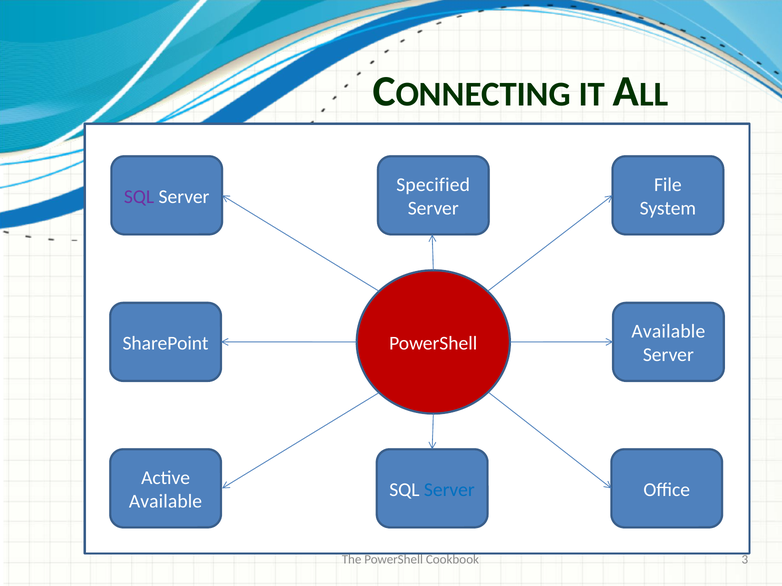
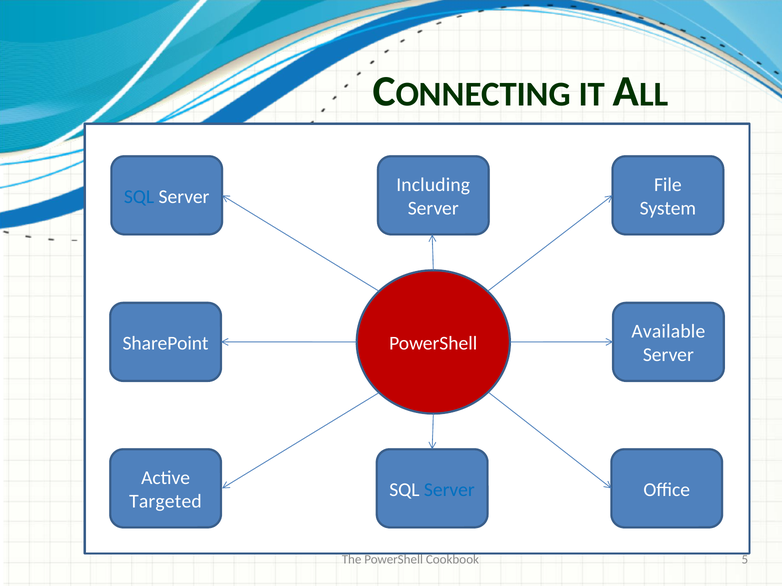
Specified: Specified -> Including
SQL at (139, 197) colour: purple -> blue
Available at (165, 502): Available -> Targeted
3: 3 -> 5
